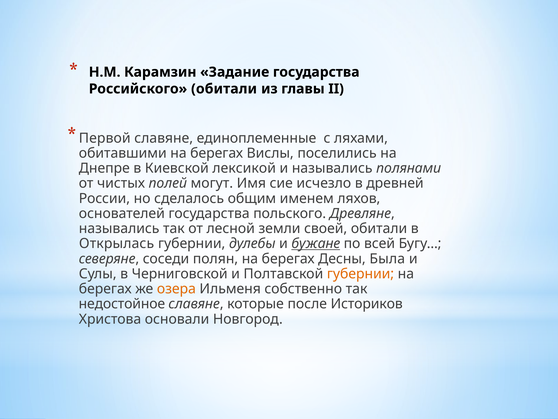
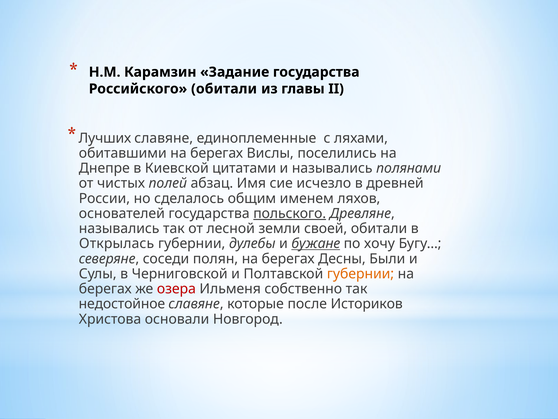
Первой: Первой -> Лучших
лексикой: лексикой -> цитатами
могут: могут -> абзац
польского underline: none -> present
всей: всей -> хочу
Была: Была -> Были
озера colour: orange -> red
